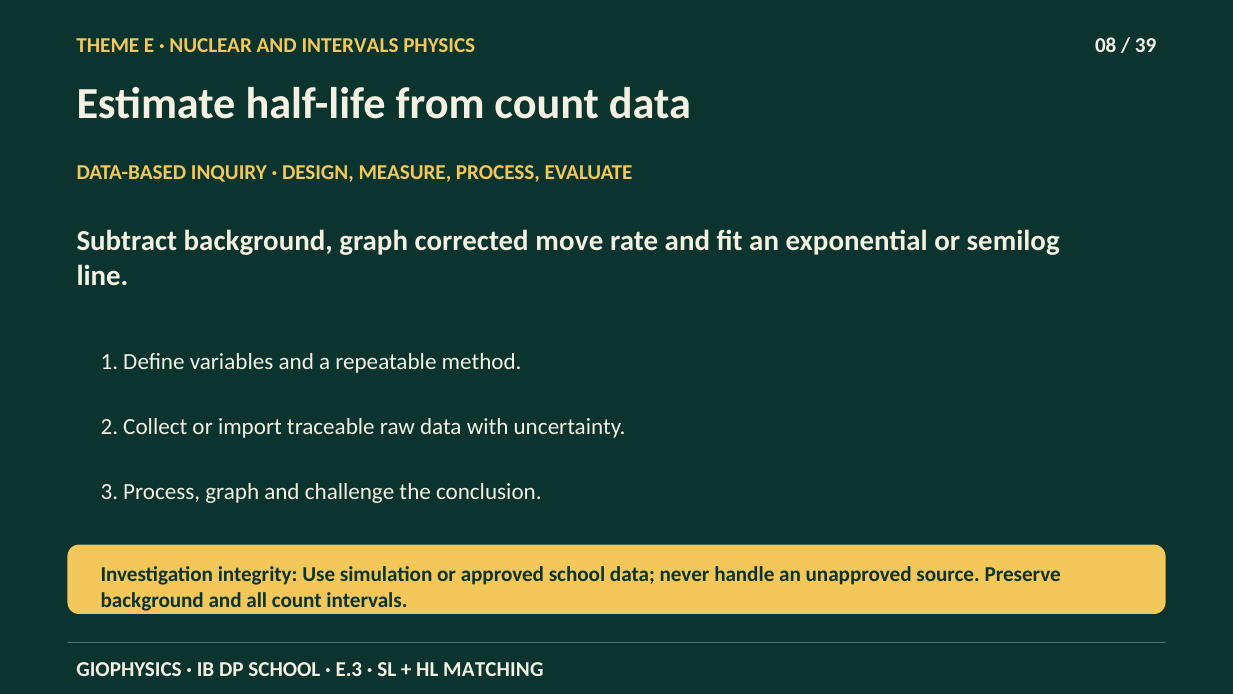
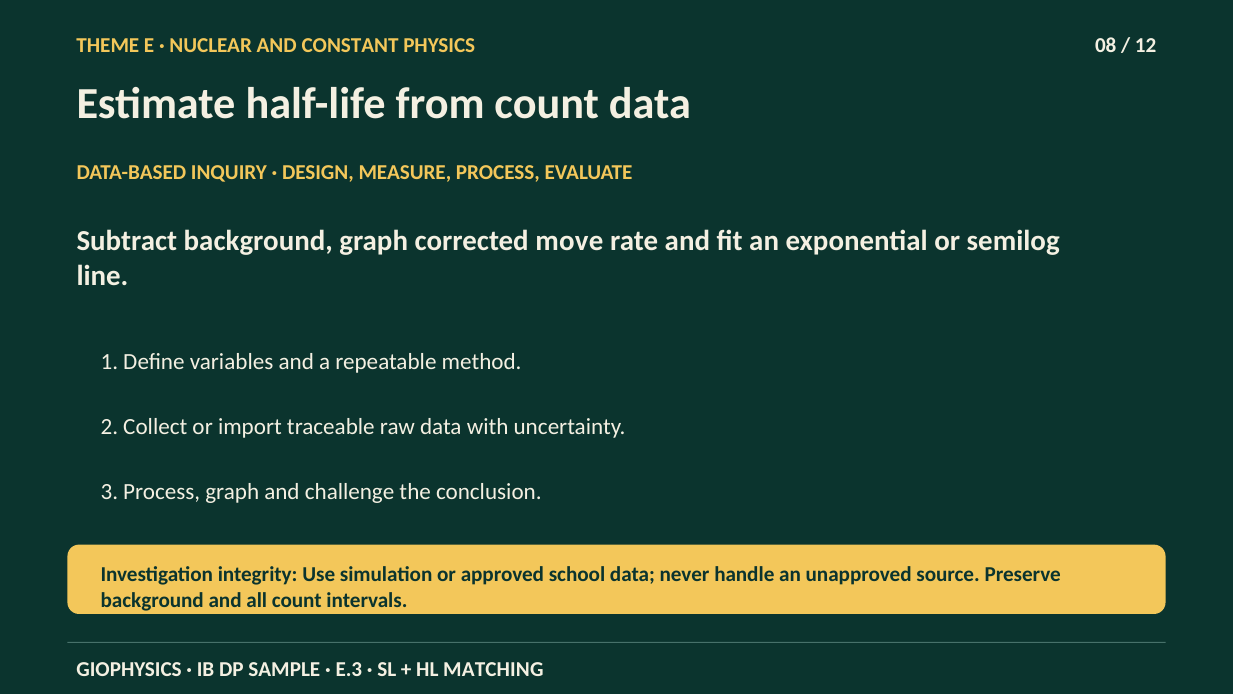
AND INTERVALS: INTERVALS -> CONSTANT
39: 39 -> 12
DP SCHOOL: SCHOOL -> SAMPLE
